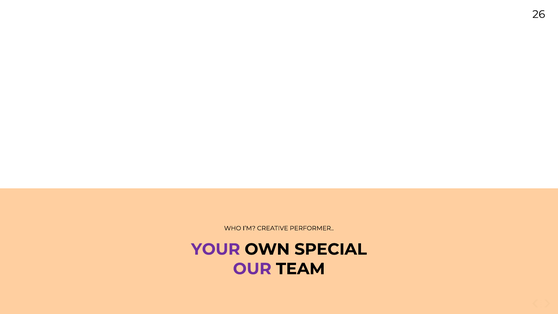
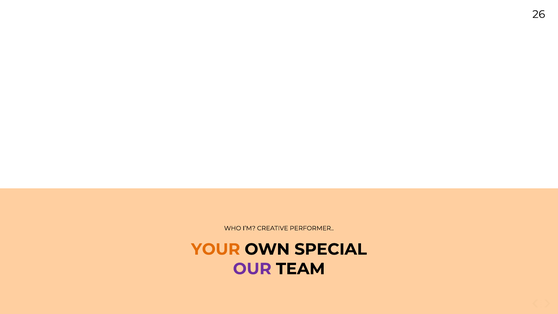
YOUR colour: purple -> orange
